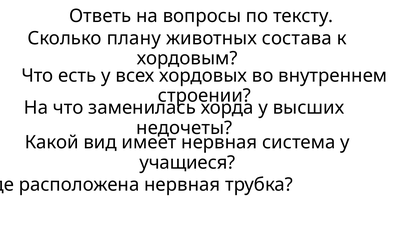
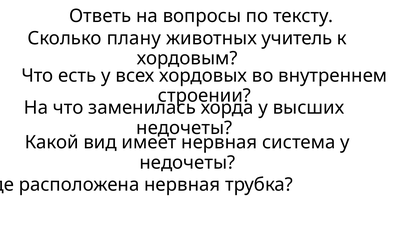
состава: состава -> учитель
учащиеся at (187, 163): учащиеся -> недочеты
